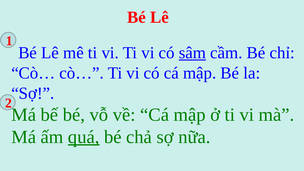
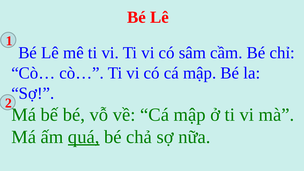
sâm underline: present -> none
